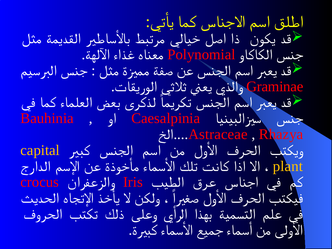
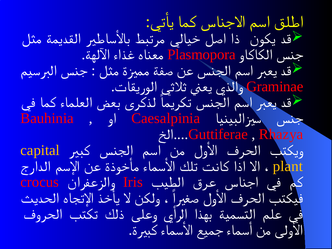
Polynomial: Polynomial -> Plasmopora
Astraceae: Astraceae -> Guttiferae
